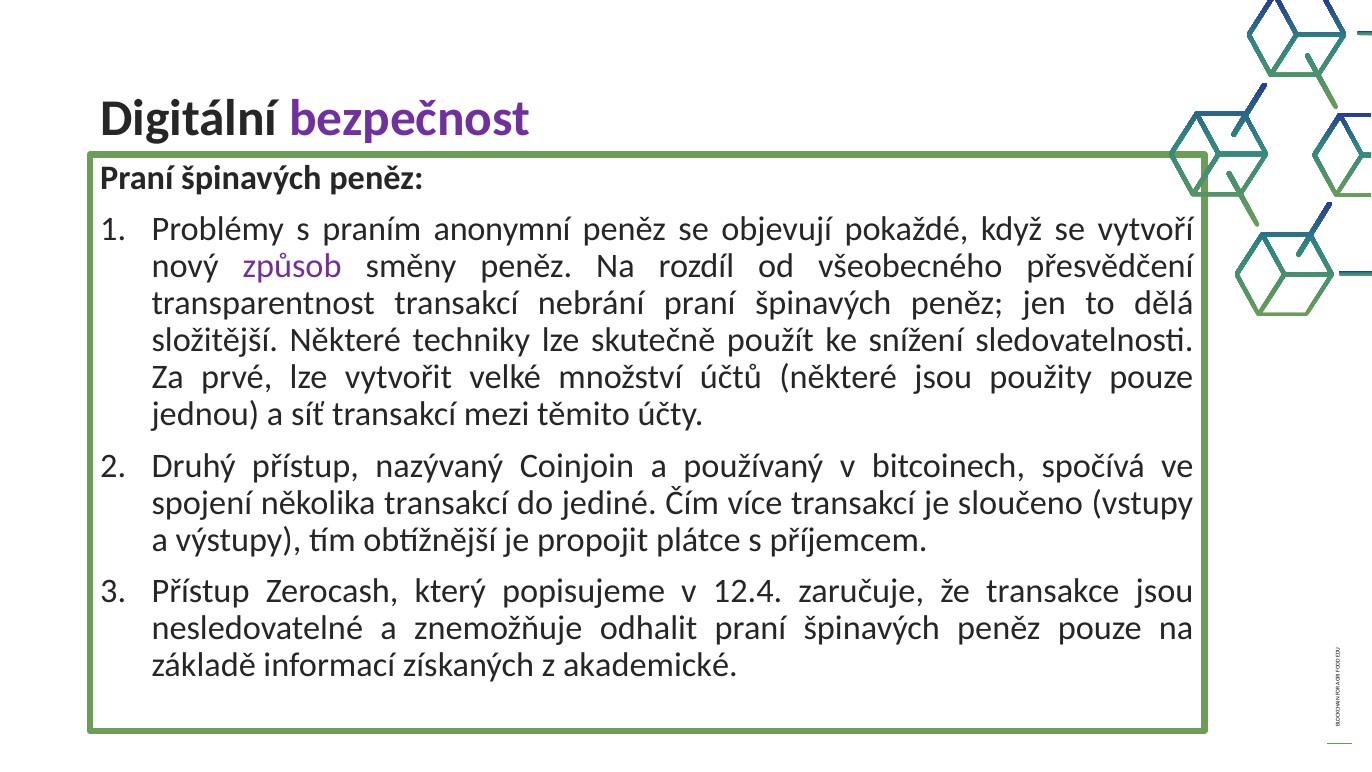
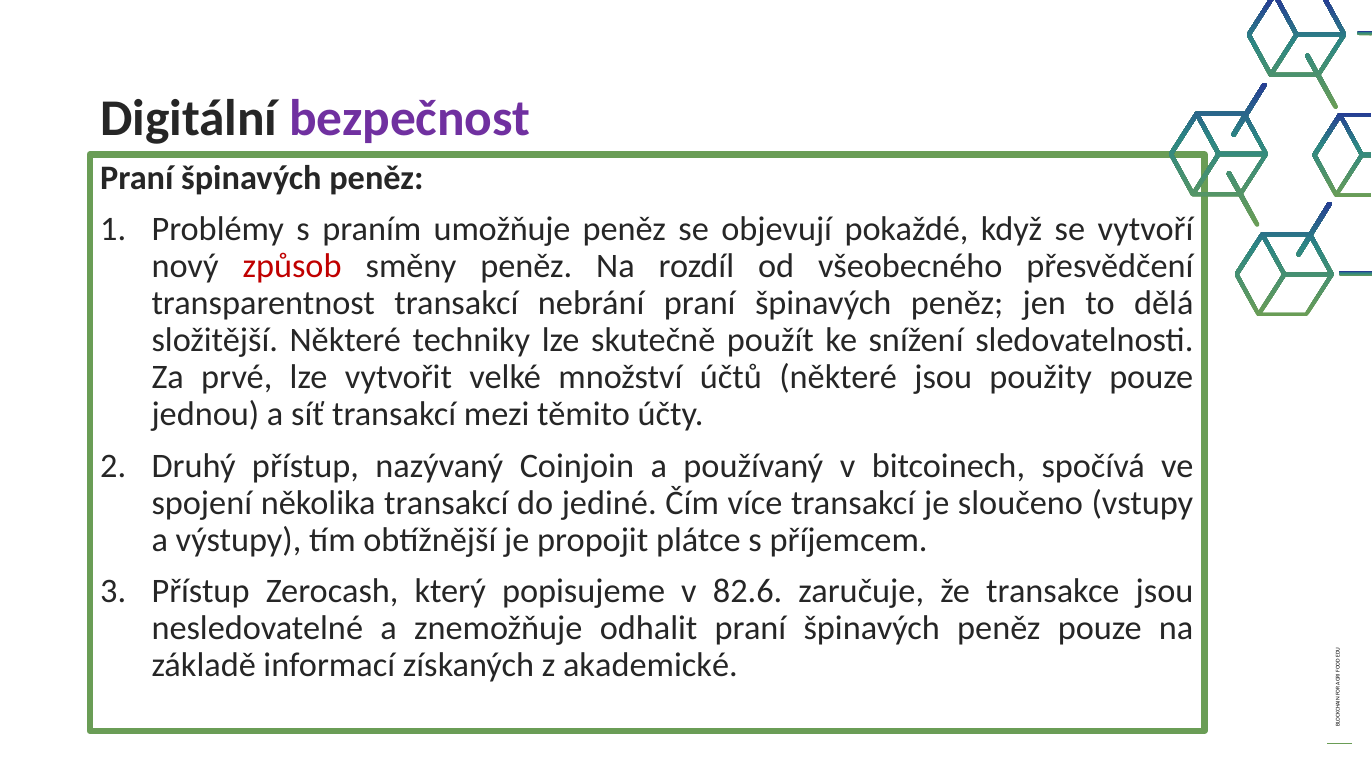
anonymní: anonymní -> umožňuje
způsob colour: purple -> red
12.4: 12.4 -> 82.6
